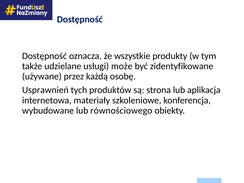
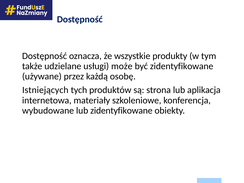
Usprawnień: Usprawnień -> Istniejących
lub równościowego: równościowego -> zidentyfikowane
